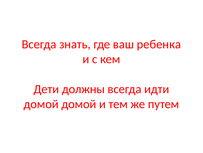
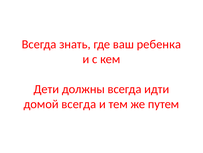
домой домой: домой -> всегда
